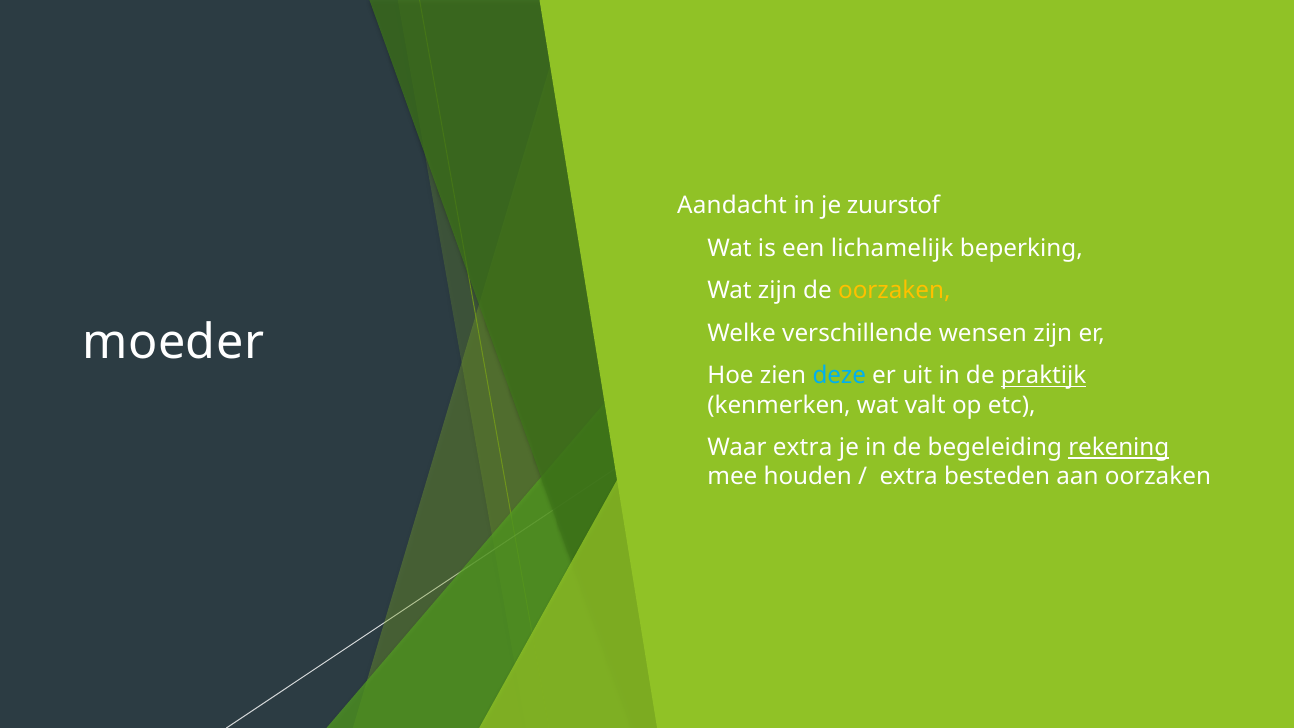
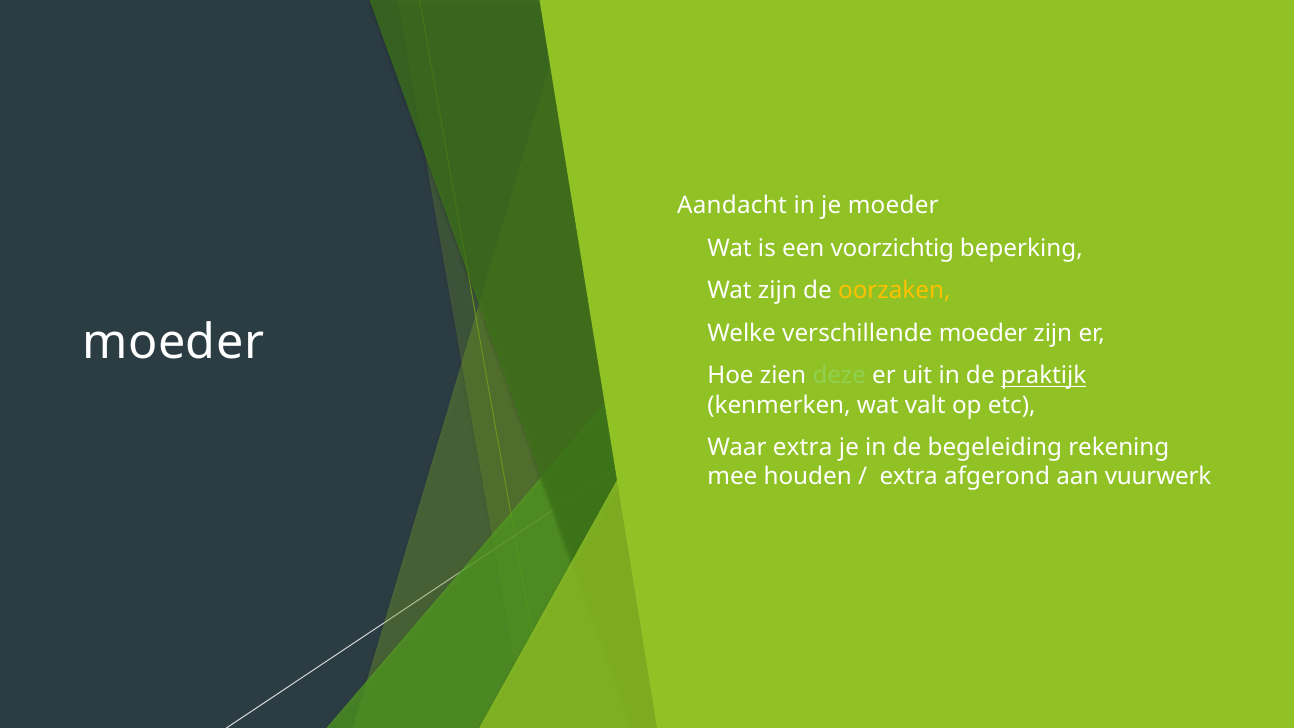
je zuurstof: zuurstof -> moeder
lichamelijk: lichamelijk -> voorzichtig
verschillende wensen: wensen -> moeder
deze colour: light blue -> light green
rekening underline: present -> none
besteden: besteden -> afgerond
aan oorzaken: oorzaken -> vuurwerk
